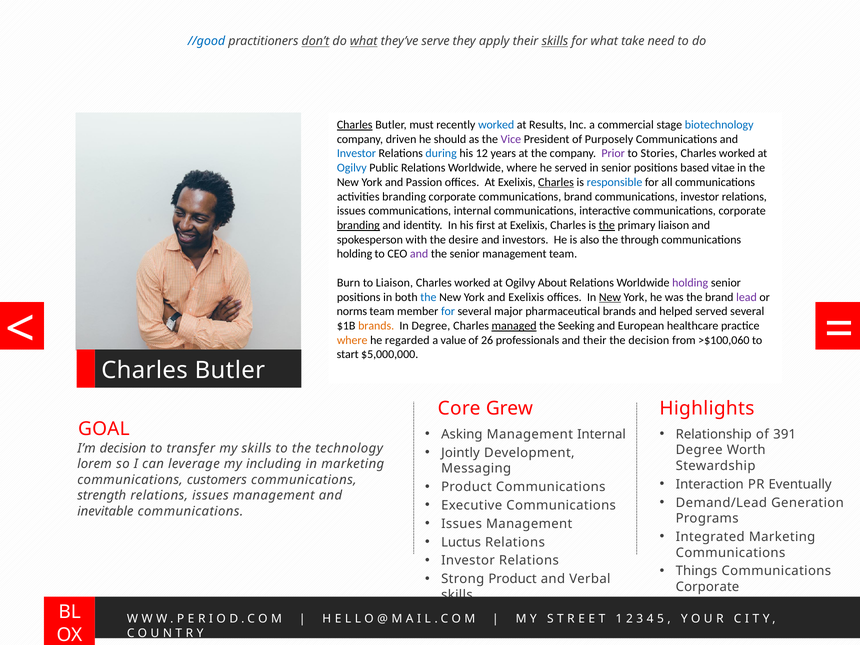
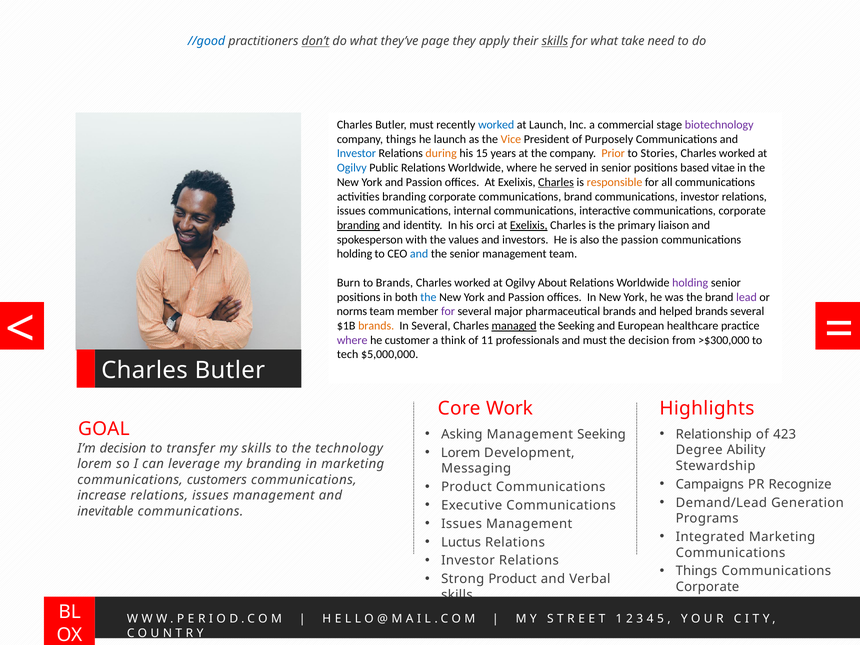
what at (364, 41) underline: present -> none
serve: serve -> page
Charles at (355, 125) underline: present -> none
at Results: Results -> Launch
biotechnology colour: blue -> purple
company driven: driven -> things
he should: should -> launch
Vice colour: purple -> orange
during colour: blue -> orange
12: 12 -> 15
Prior colour: purple -> orange
responsible colour: blue -> orange
first: first -> orci
Exelixis at (529, 225) underline: none -> present
the at (607, 225) underline: present -> none
desire: desire -> values
the through: through -> passion
and at (419, 254) colour: purple -> blue
to Liaison: Liaison -> Brands
Exelixis at (526, 297): Exelixis -> Passion
New at (610, 297) underline: present -> none
for at (448, 311) colour: blue -> purple
helped served: served -> brands
In Degree: Degree -> Several
where at (352, 340) colour: orange -> purple
regarded: regarded -> customer
value: value -> think
26: 26 -> 11
and their: their -> must
>$100,060: >$100,060 -> >$300,000
start: start -> tech
Grew: Grew -> Work
391: 391 -> 423
Management Internal: Internal -> Seeking
Jointly at (460, 453): Jointly -> Lorem
Worth: Worth -> Ability
my including: including -> branding
Interaction: Interaction -> Campaigns
Eventually: Eventually -> Recognize
strength: strength -> increase
